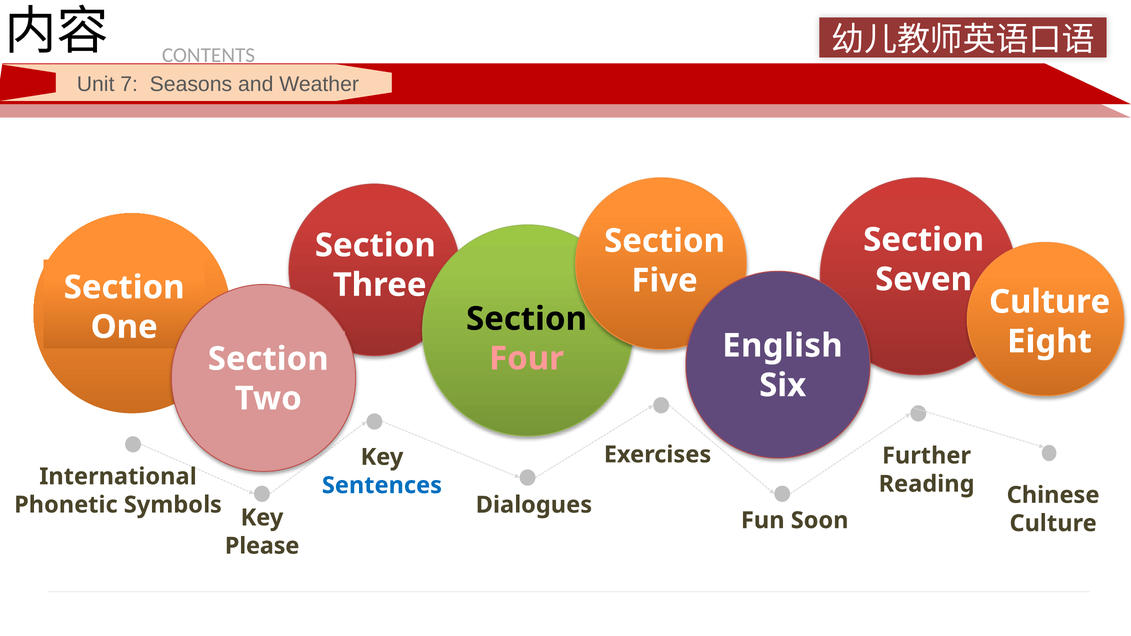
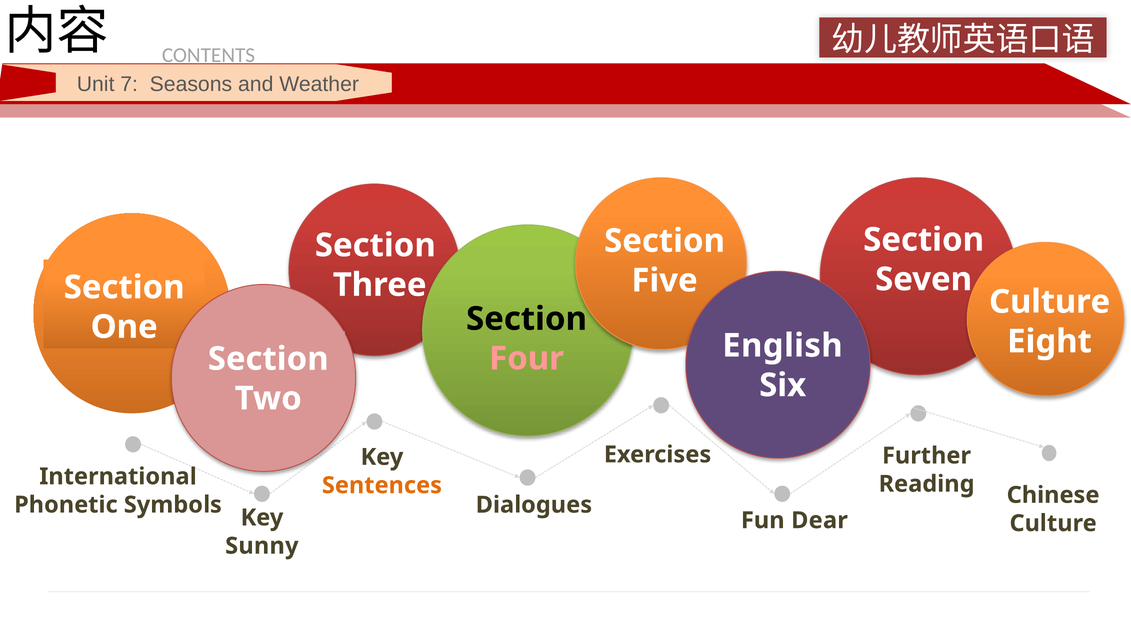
Sentences colour: blue -> orange
Soon: Soon -> Dear
Please: Please -> Sunny
